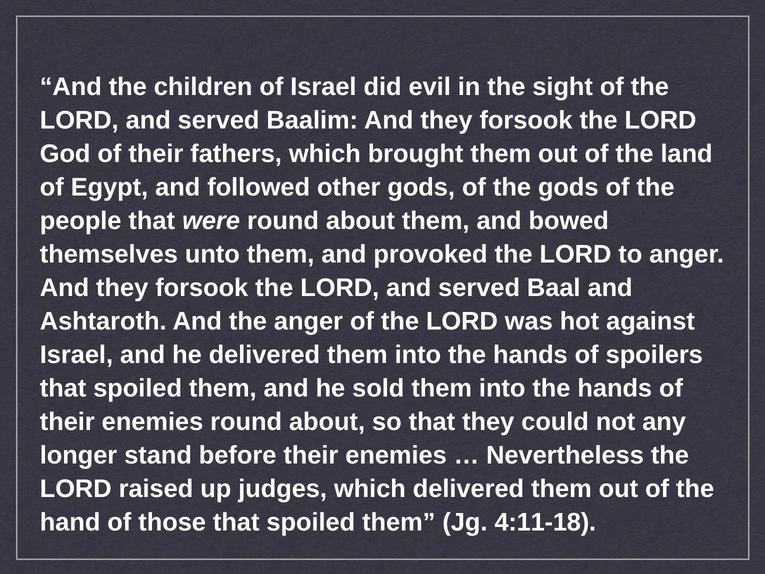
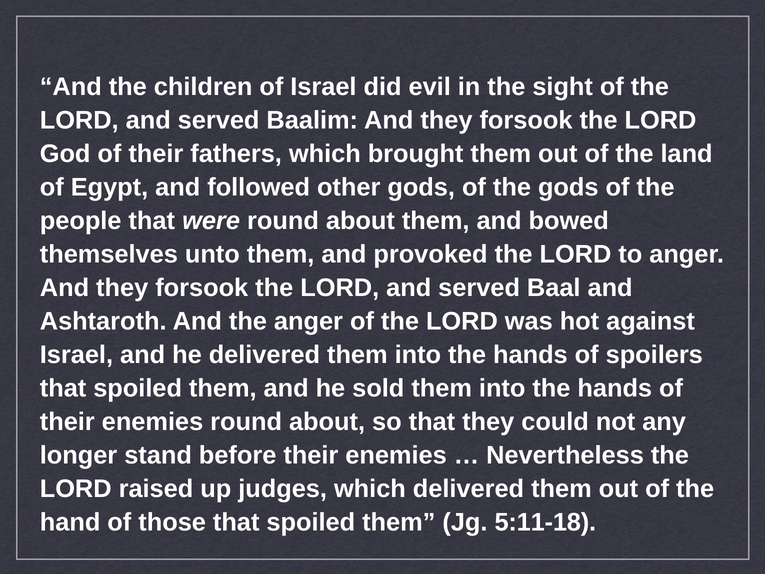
4:11-18: 4:11-18 -> 5:11-18
